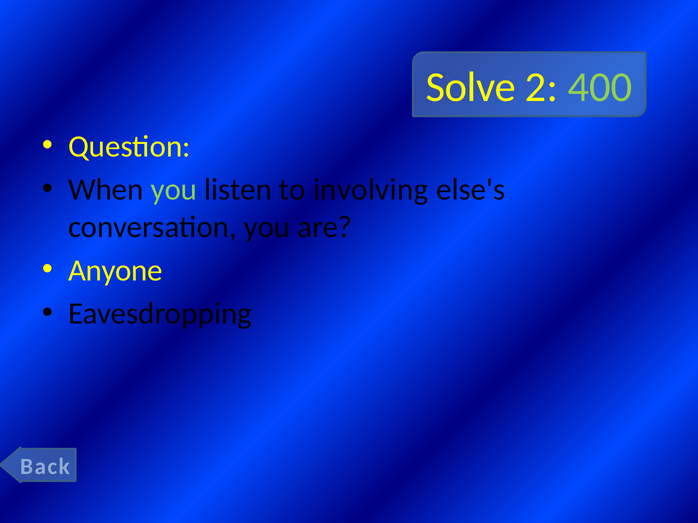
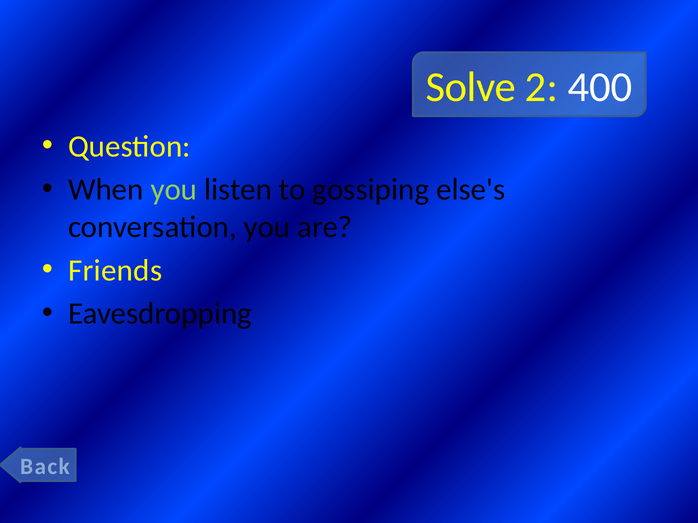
400 colour: light green -> white
involving: involving -> gossiping
Anyone: Anyone -> Friends
